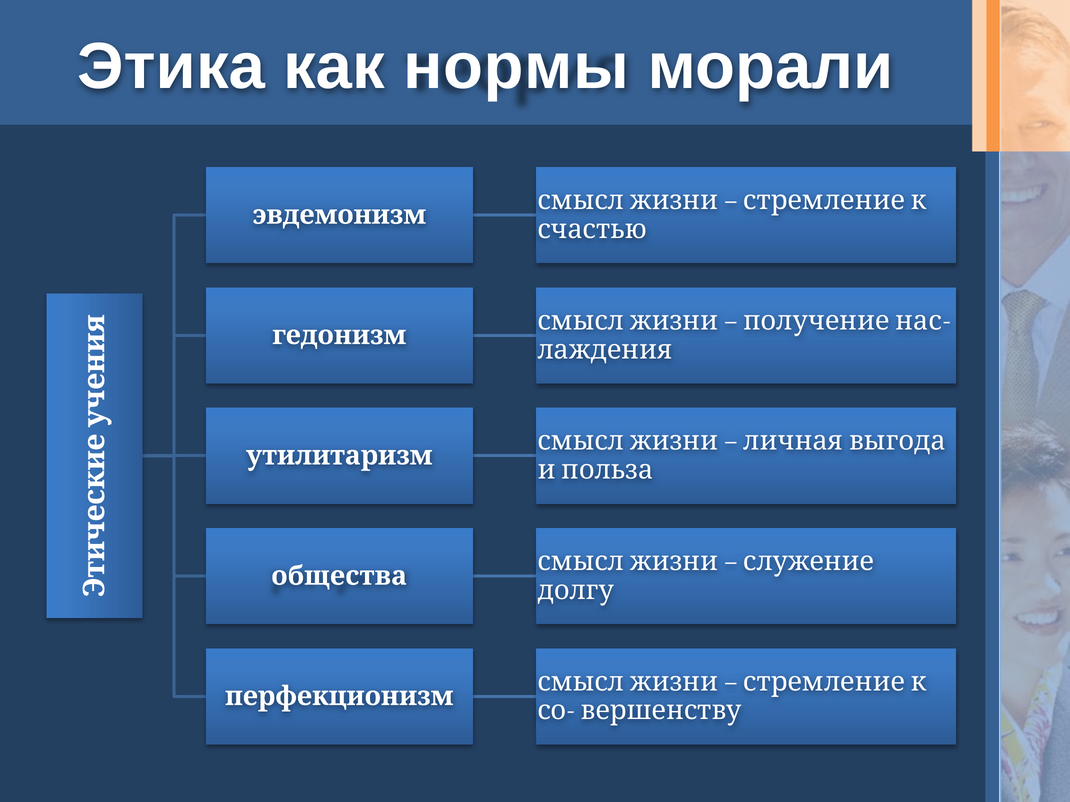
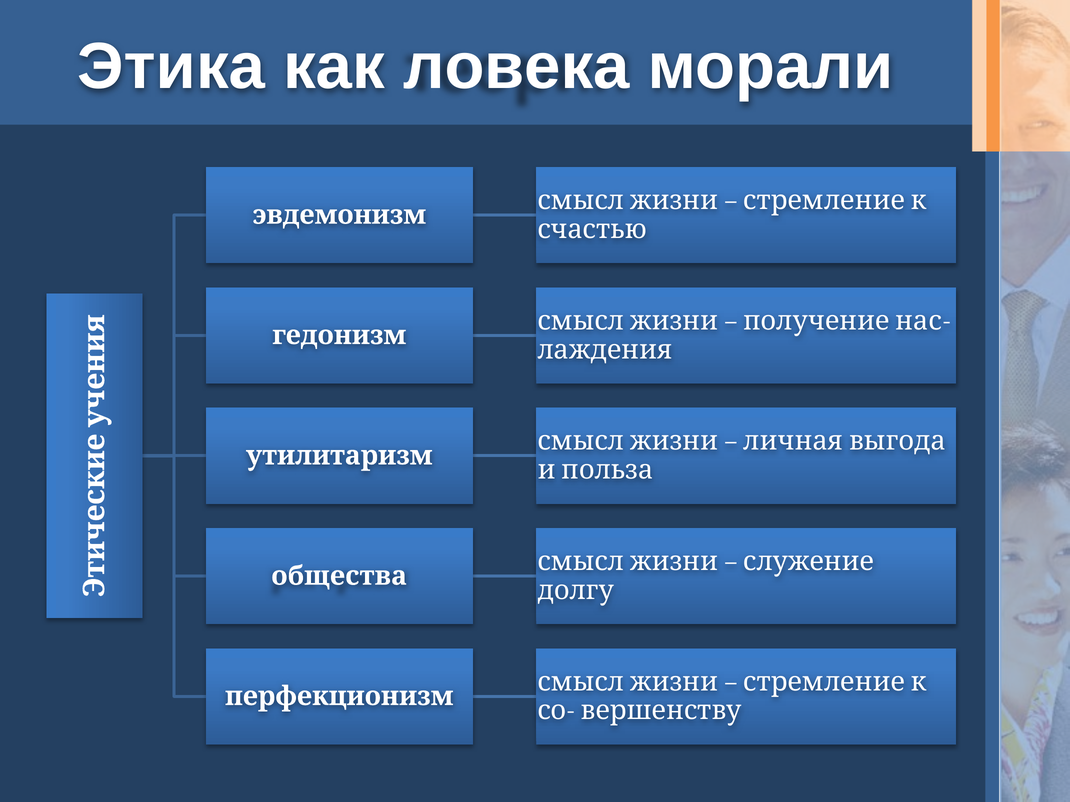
нормы: нормы -> ловека
